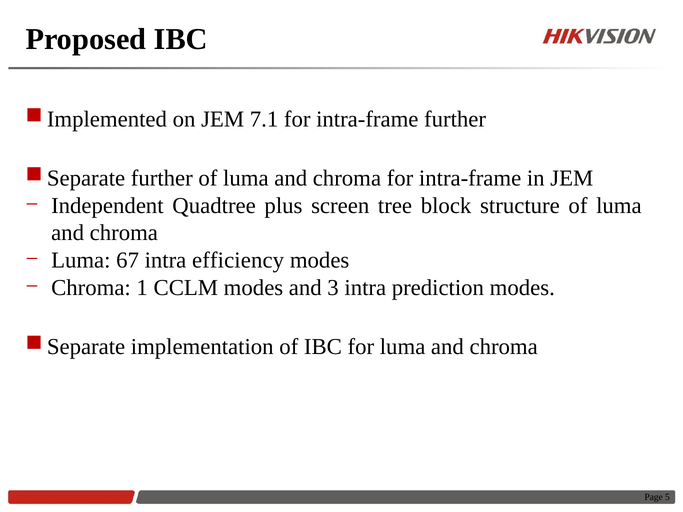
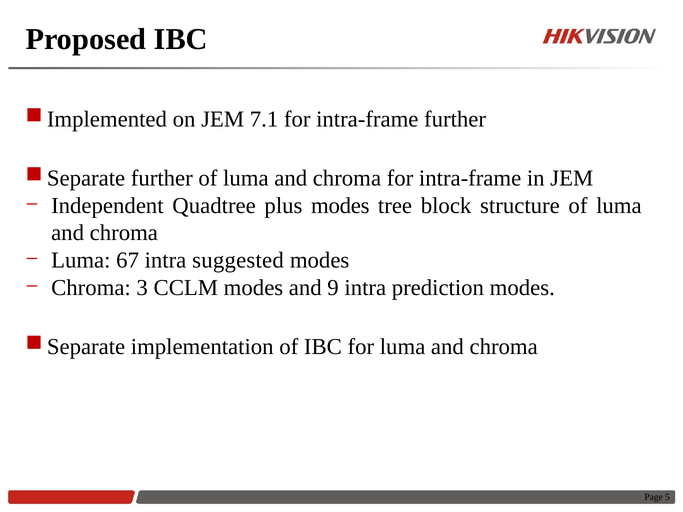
plus screen: screen -> modes
efficiency: efficiency -> suggested
1: 1 -> 3
3: 3 -> 9
